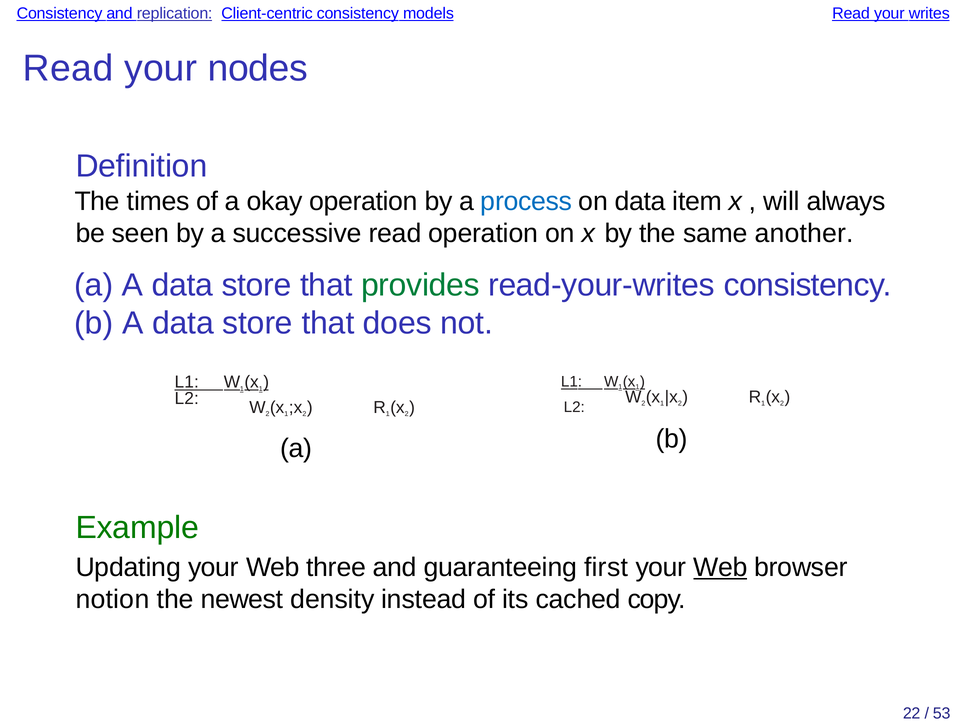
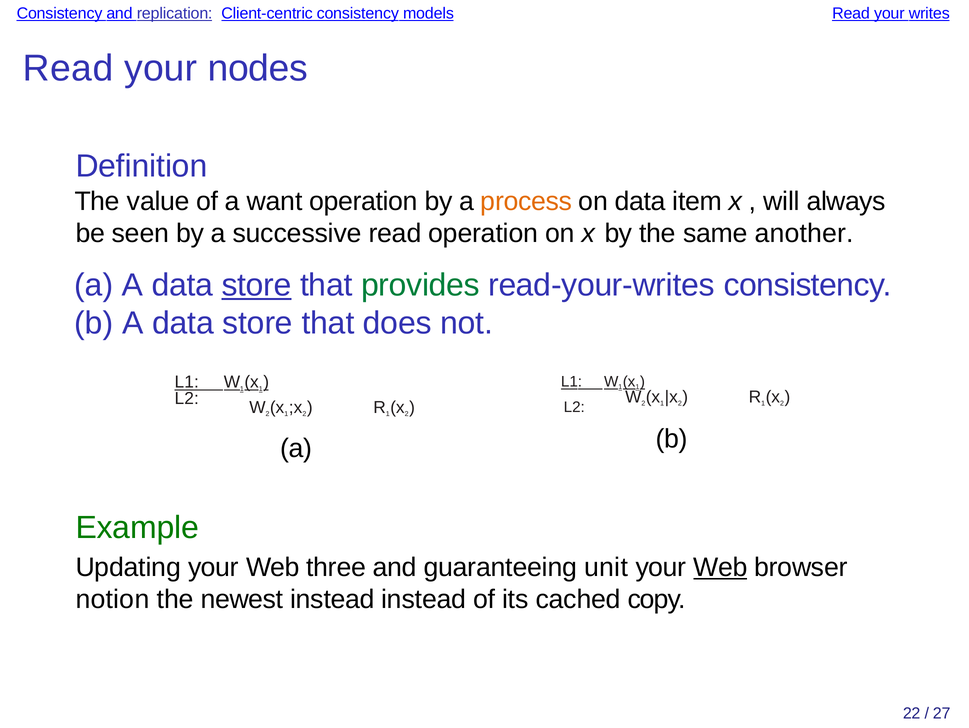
times: times -> value
okay: okay -> want
process colour: blue -> orange
store at (257, 285) underline: none -> present
first: first -> unit
newest density: density -> instead
53: 53 -> 27
